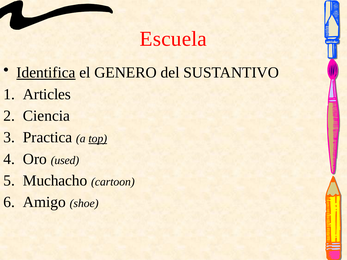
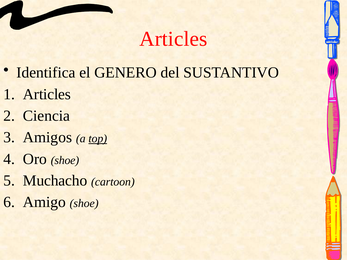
Escuela at (173, 39): Escuela -> Articles
Identifica underline: present -> none
Practica: Practica -> Amigos
Oro used: used -> shoe
